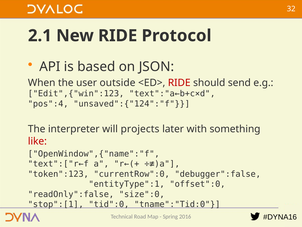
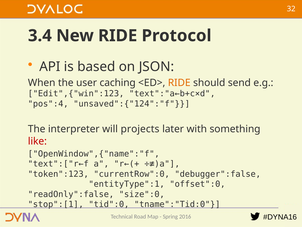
2.1: 2.1 -> 3.4
outside: outside -> caching
RIDE at (179, 83) colour: red -> orange
